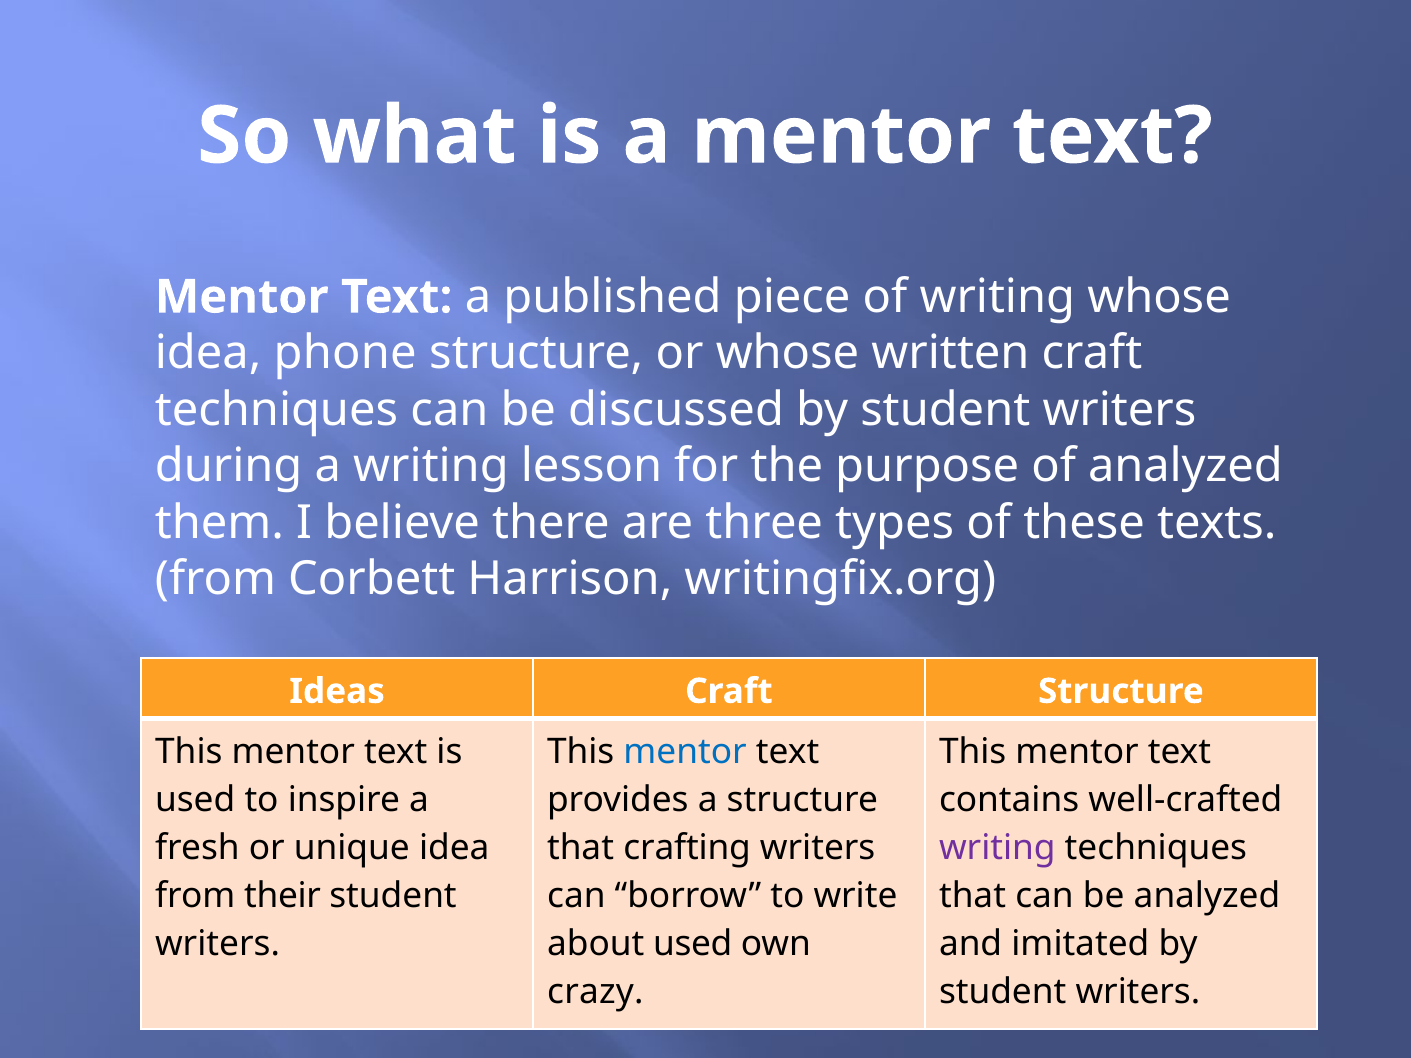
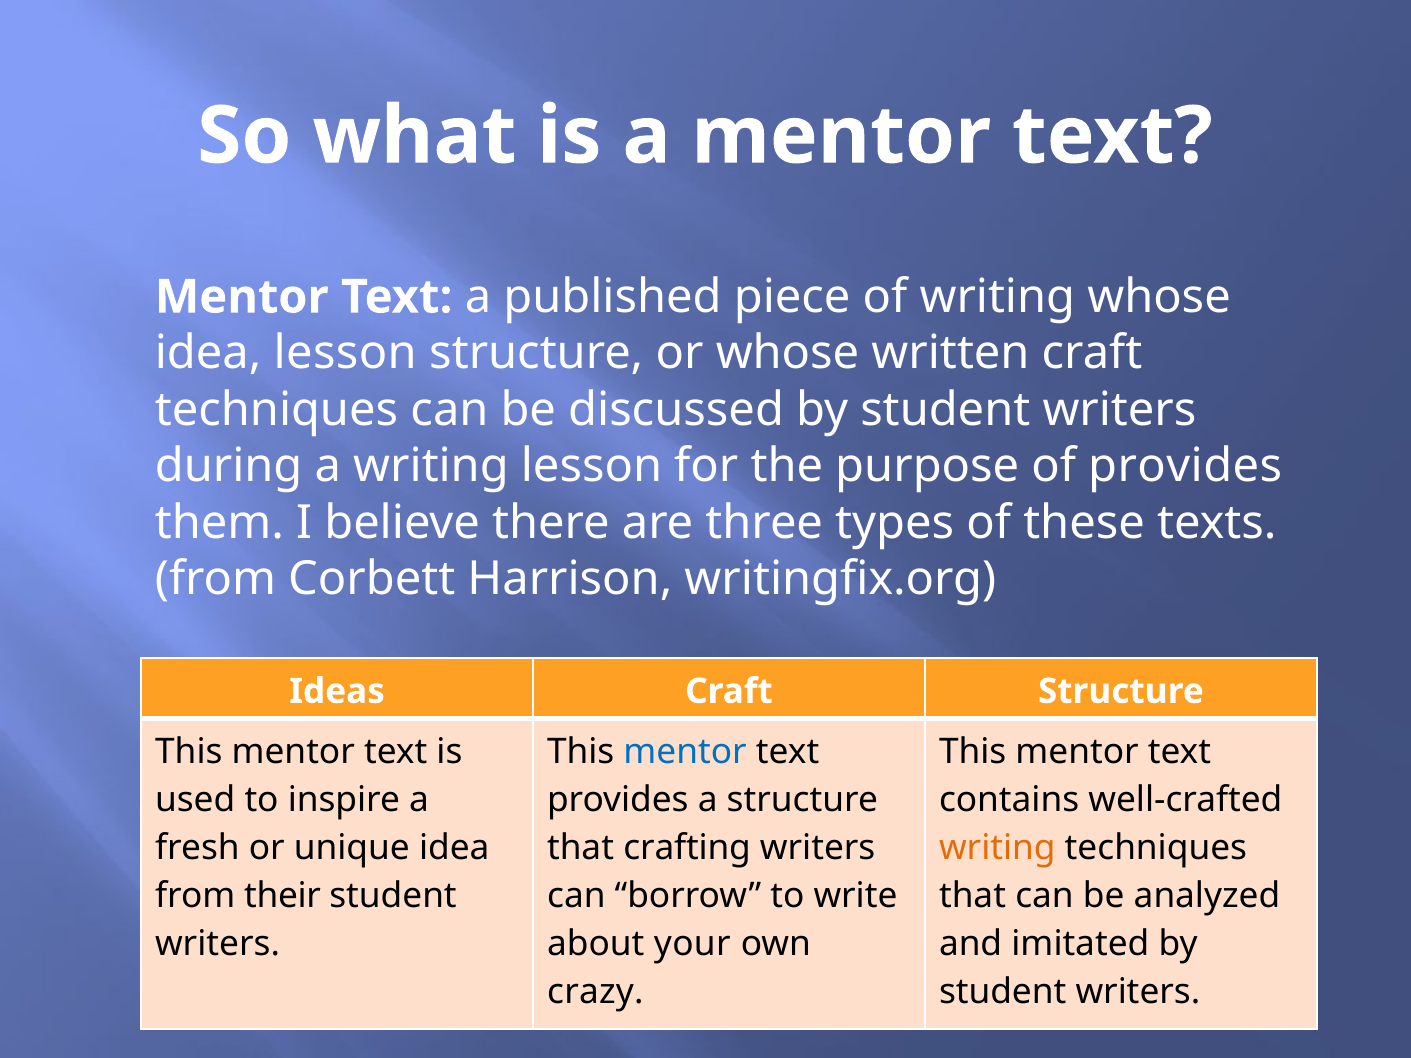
idea phone: phone -> lesson
of analyzed: analyzed -> provides
writing at (997, 848) colour: purple -> orange
about used: used -> your
